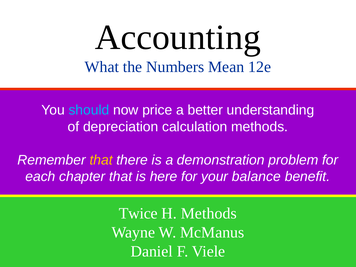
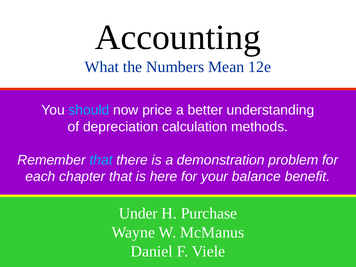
that at (101, 160) colour: yellow -> light blue
Twice: Twice -> Under
H Methods: Methods -> Purchase
